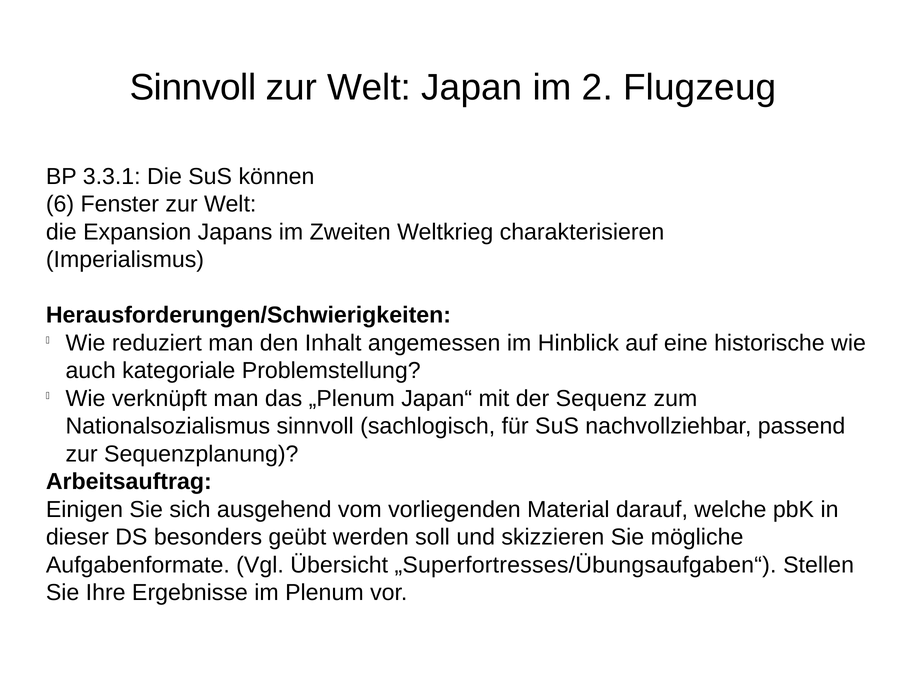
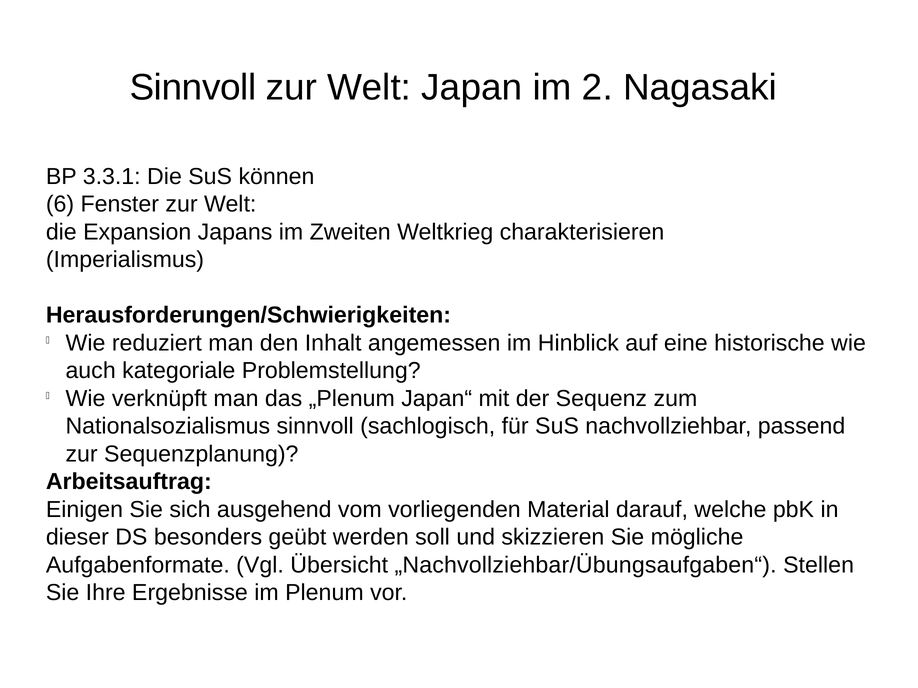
Flugzeug: Flugzeug -> Nagasaki
„Superfortresses/Übungsaufgaben“: „Superfortresses/Übungsaufgaben“ -> „Nachvollziehbar/Übungsaufgaben“
